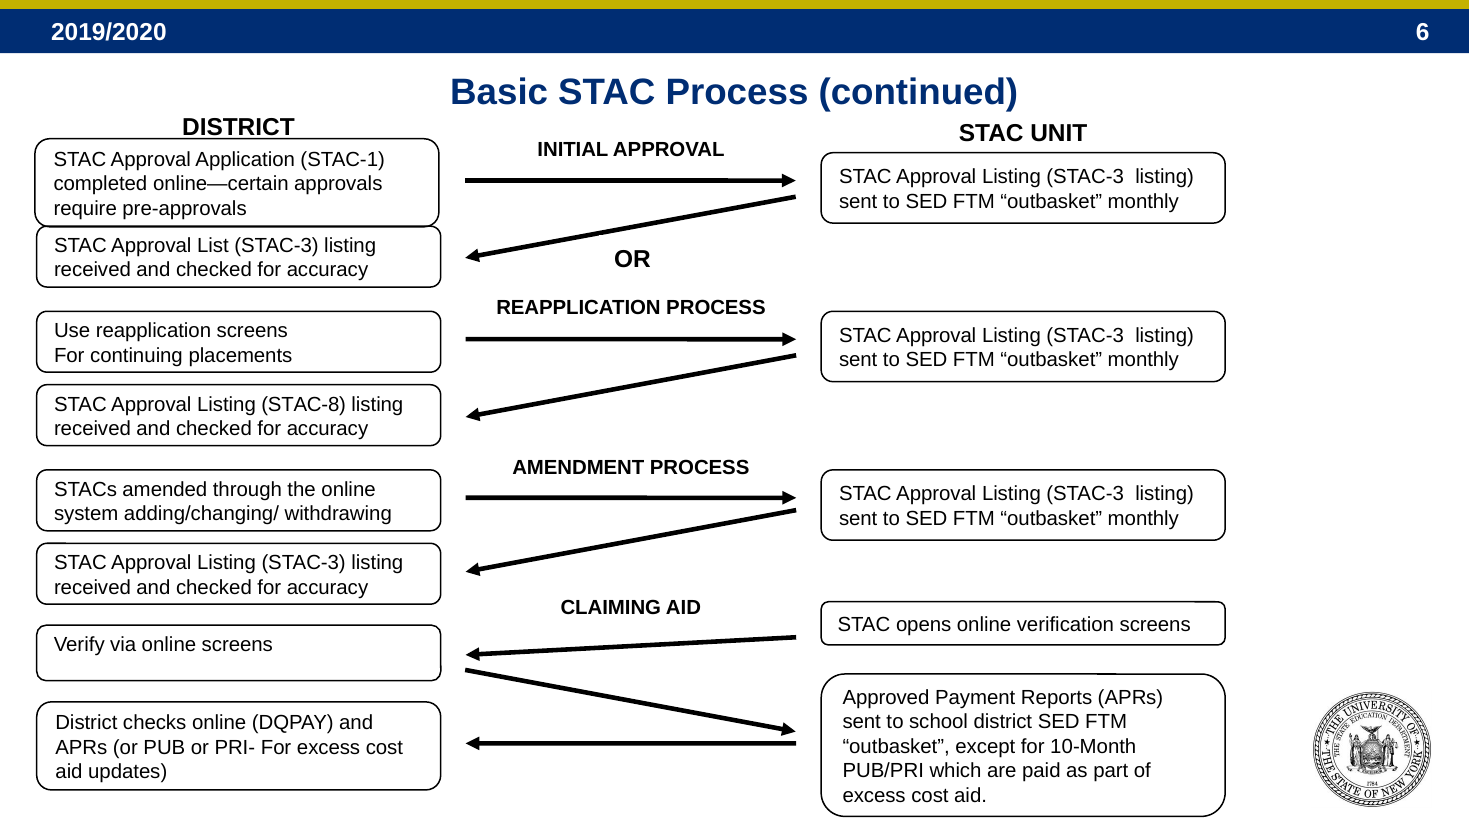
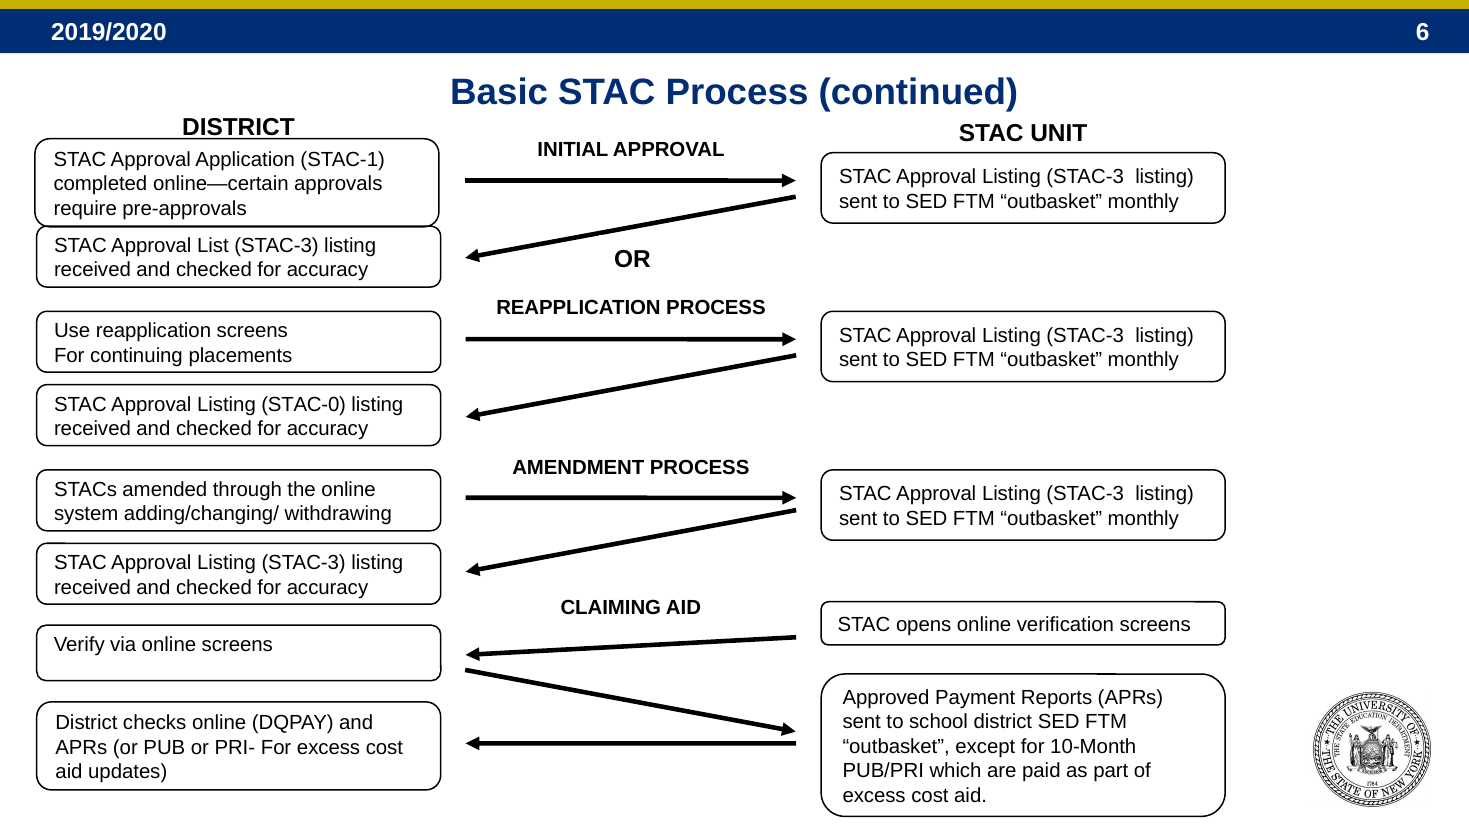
STAC-8: STAC-8 -> STAC-0
